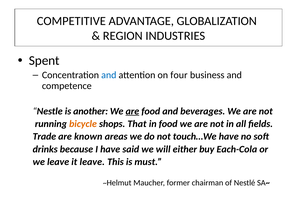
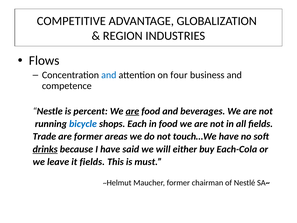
Spent: Spent -> Flows
another: another -> percent
bicycle colour: orange -> blue
That: That -> Each
are known: known -> former
drinks underline: none -> present
it leave: leave -> fields
